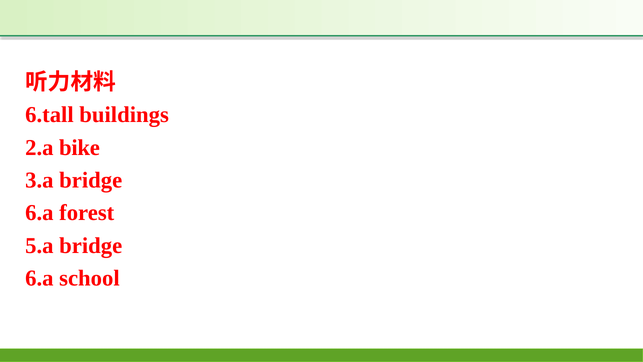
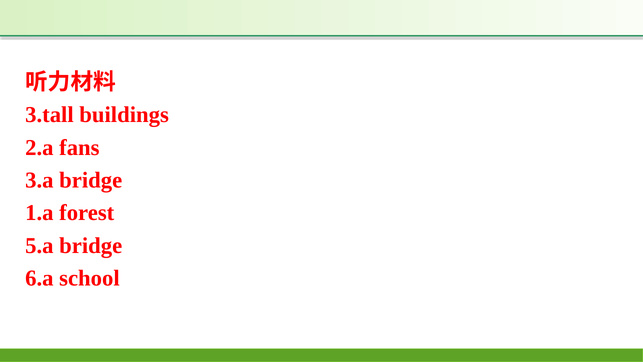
6.tall: 6.tall -> 3.tall
bike: bike -> fans
6.a at (39, 213): 6.a -> 1.a
